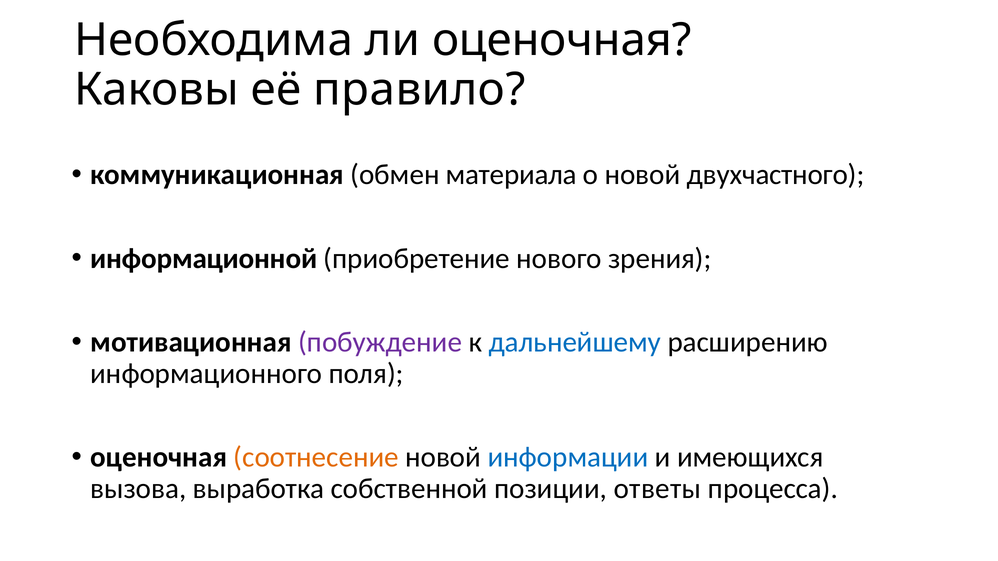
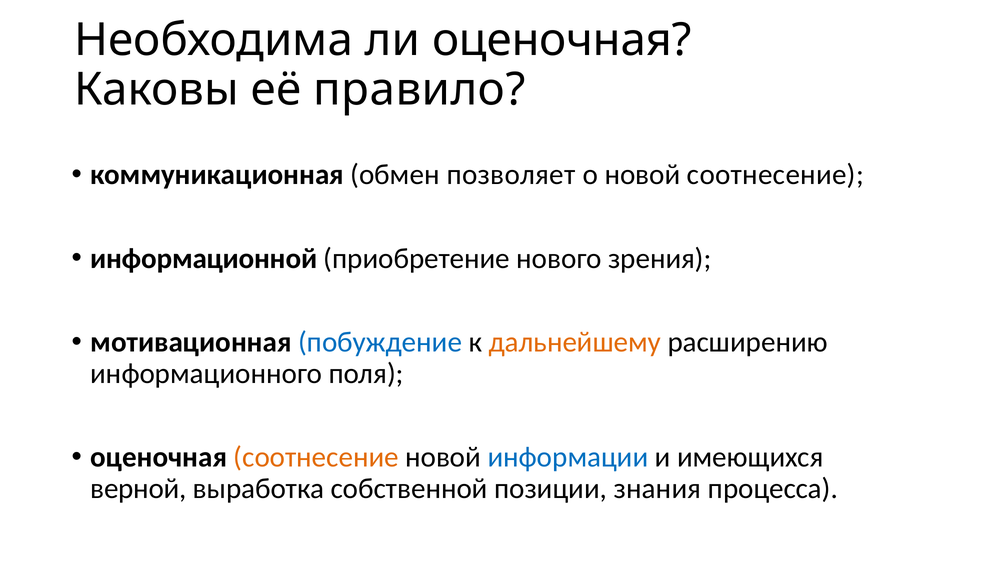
материала: материала -> позволяет
новой двухчастного: двухчастного -> соотнесение
побуждение colour: purple -> blue
дальнейшему colour: blue -> orange
вызова: вызова -> верной
ответы: ответы -> знания
